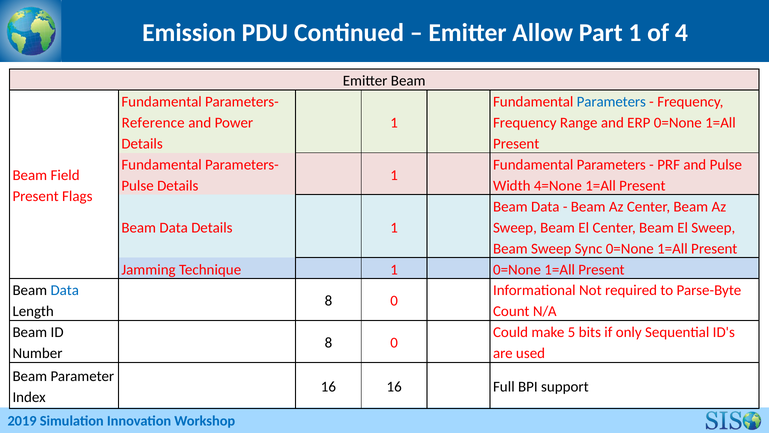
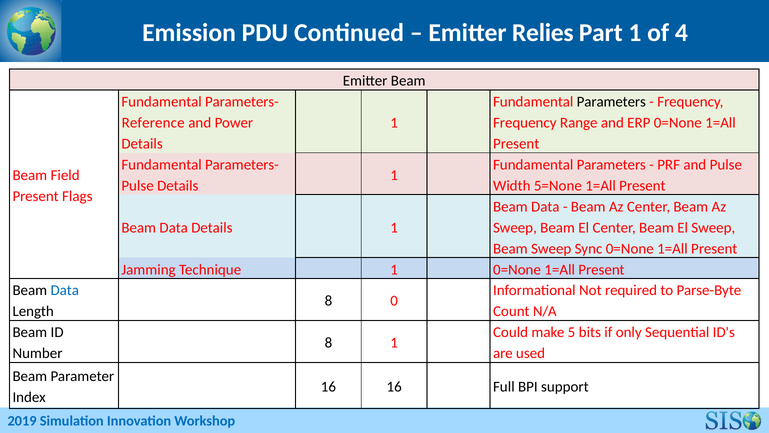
Allow: Allow -> Relies
Parameters at (611, 102) colour: blue -> black
4=None: 4=None -> 5=None
0 at (394, 343): 0 -> 1
